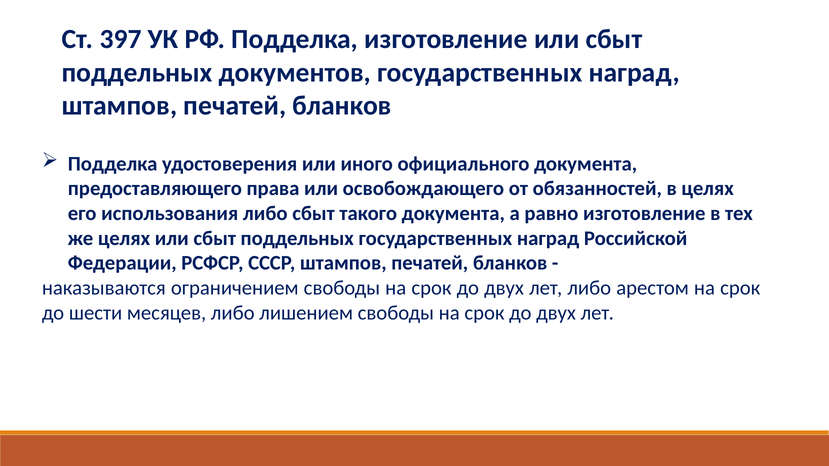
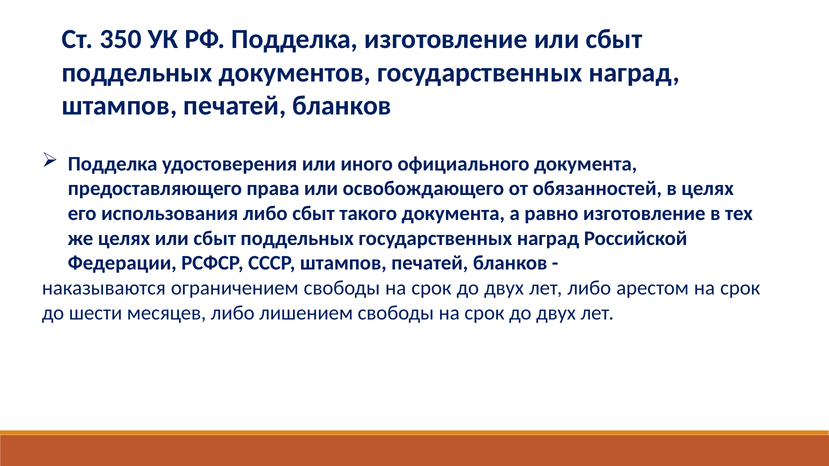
397: 397 -> 350
